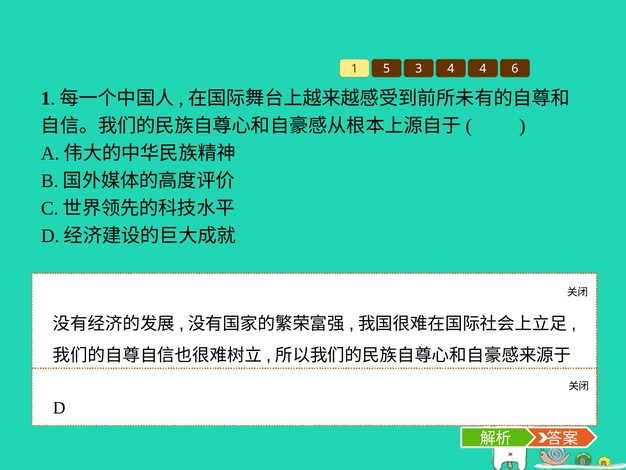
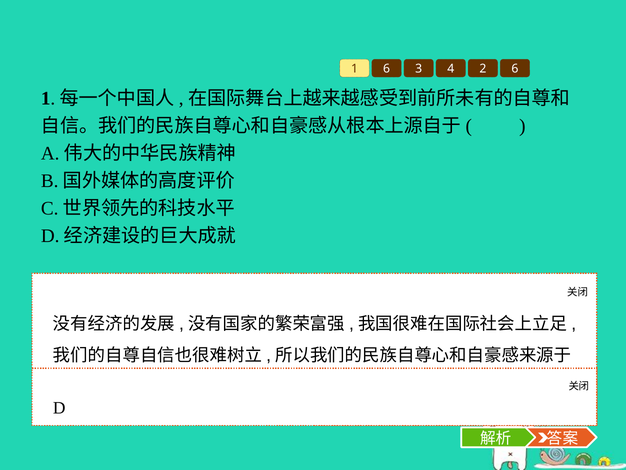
1 5: 5 -> 6
4 4: 4 -> 2
